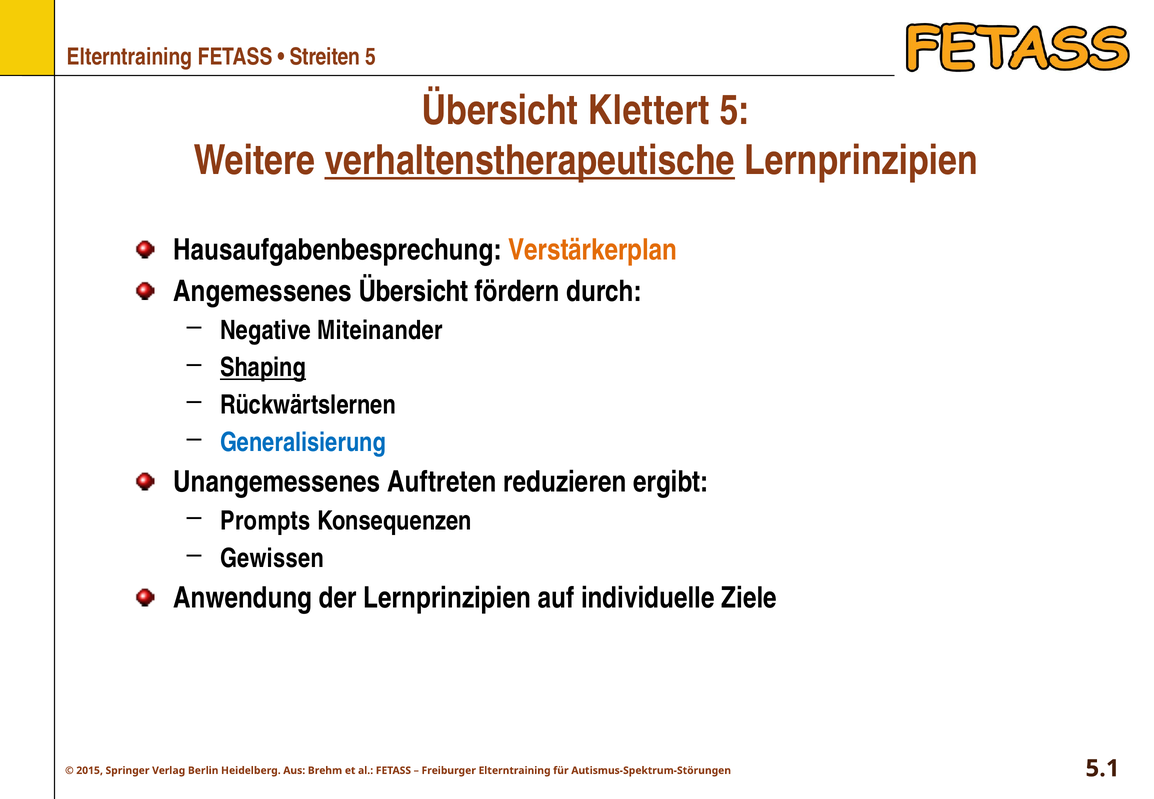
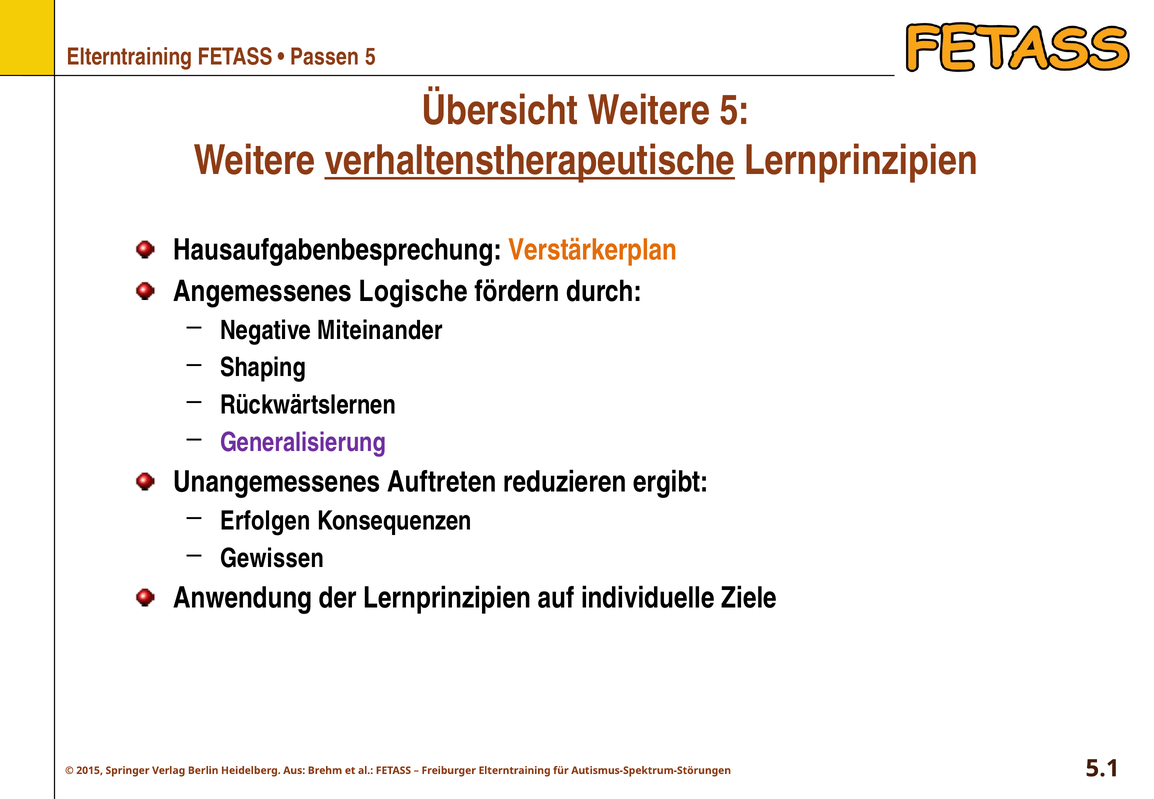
Streiten: Streiten -> Passen
Übersicht Klettert: Klettert -> Weitere
Angemessenes Übersicht: Übersicht -> Logische
Shaping underline: present -> none
Generalisierung colour: blue -> purple
Prompts: Prompts -> Erfolgen
